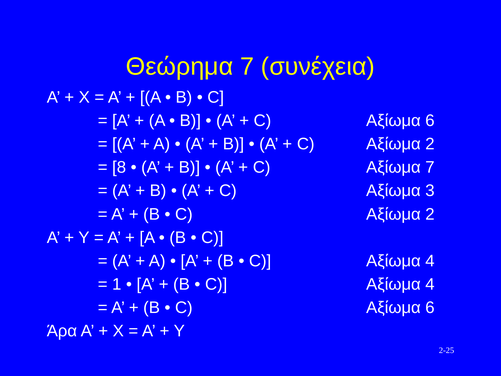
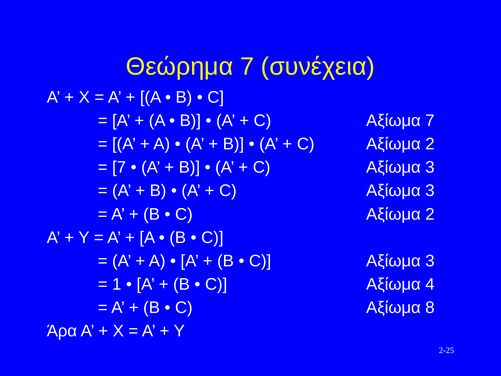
6 at (430, 121): 6 -> 7
8 at (119, 167): 8 -> 7
7 at (430, 167): 7 -> 3
4 at (430, 261): 4 -> 3
6 at (430, 308): 6 -> 8
